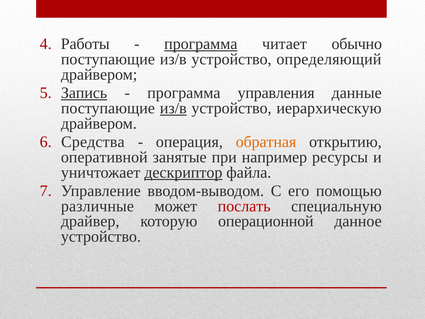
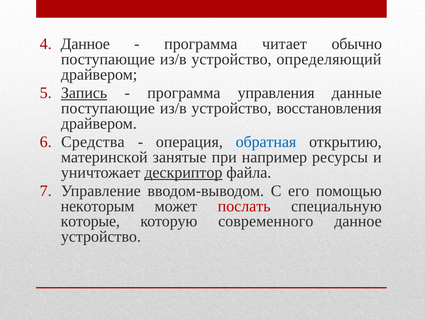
Работы at (85, 44): Работы -> Данное
программа at (201, 44) underline: present -> none
из/в at (173, 108) underline: present -> none
иерархическую: иерархическую -> восстановления
обратная colour: orange -> blue
оперативной: оперативной -> материнской
различные: различные -> некоторым
драйвер: драйвер -> которые
операционной: операционной -> современного
